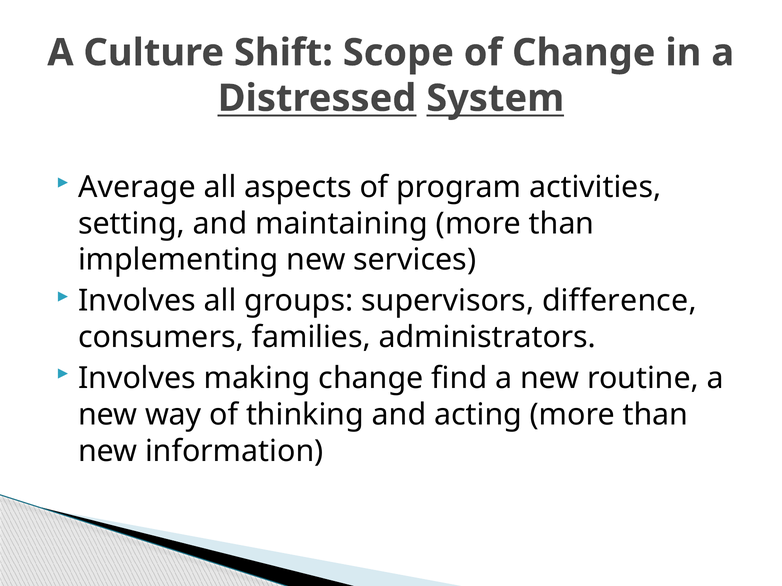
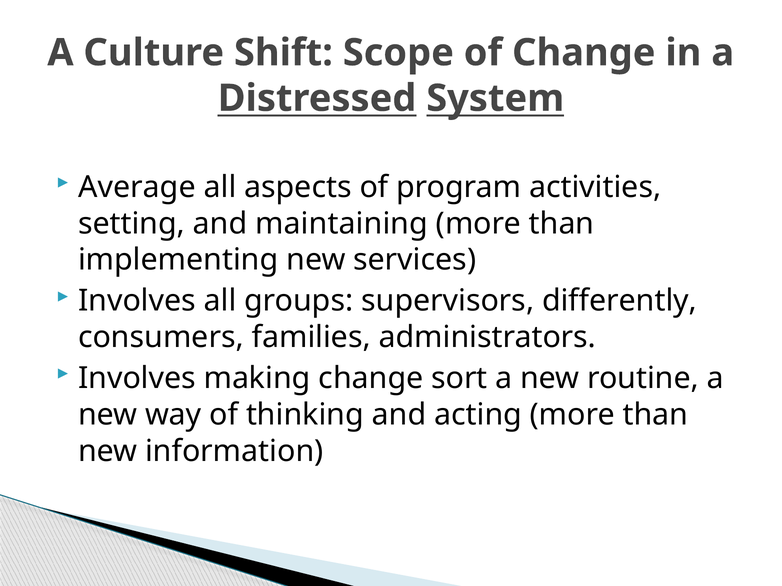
difference: difference -> differently
find: find -> sort
